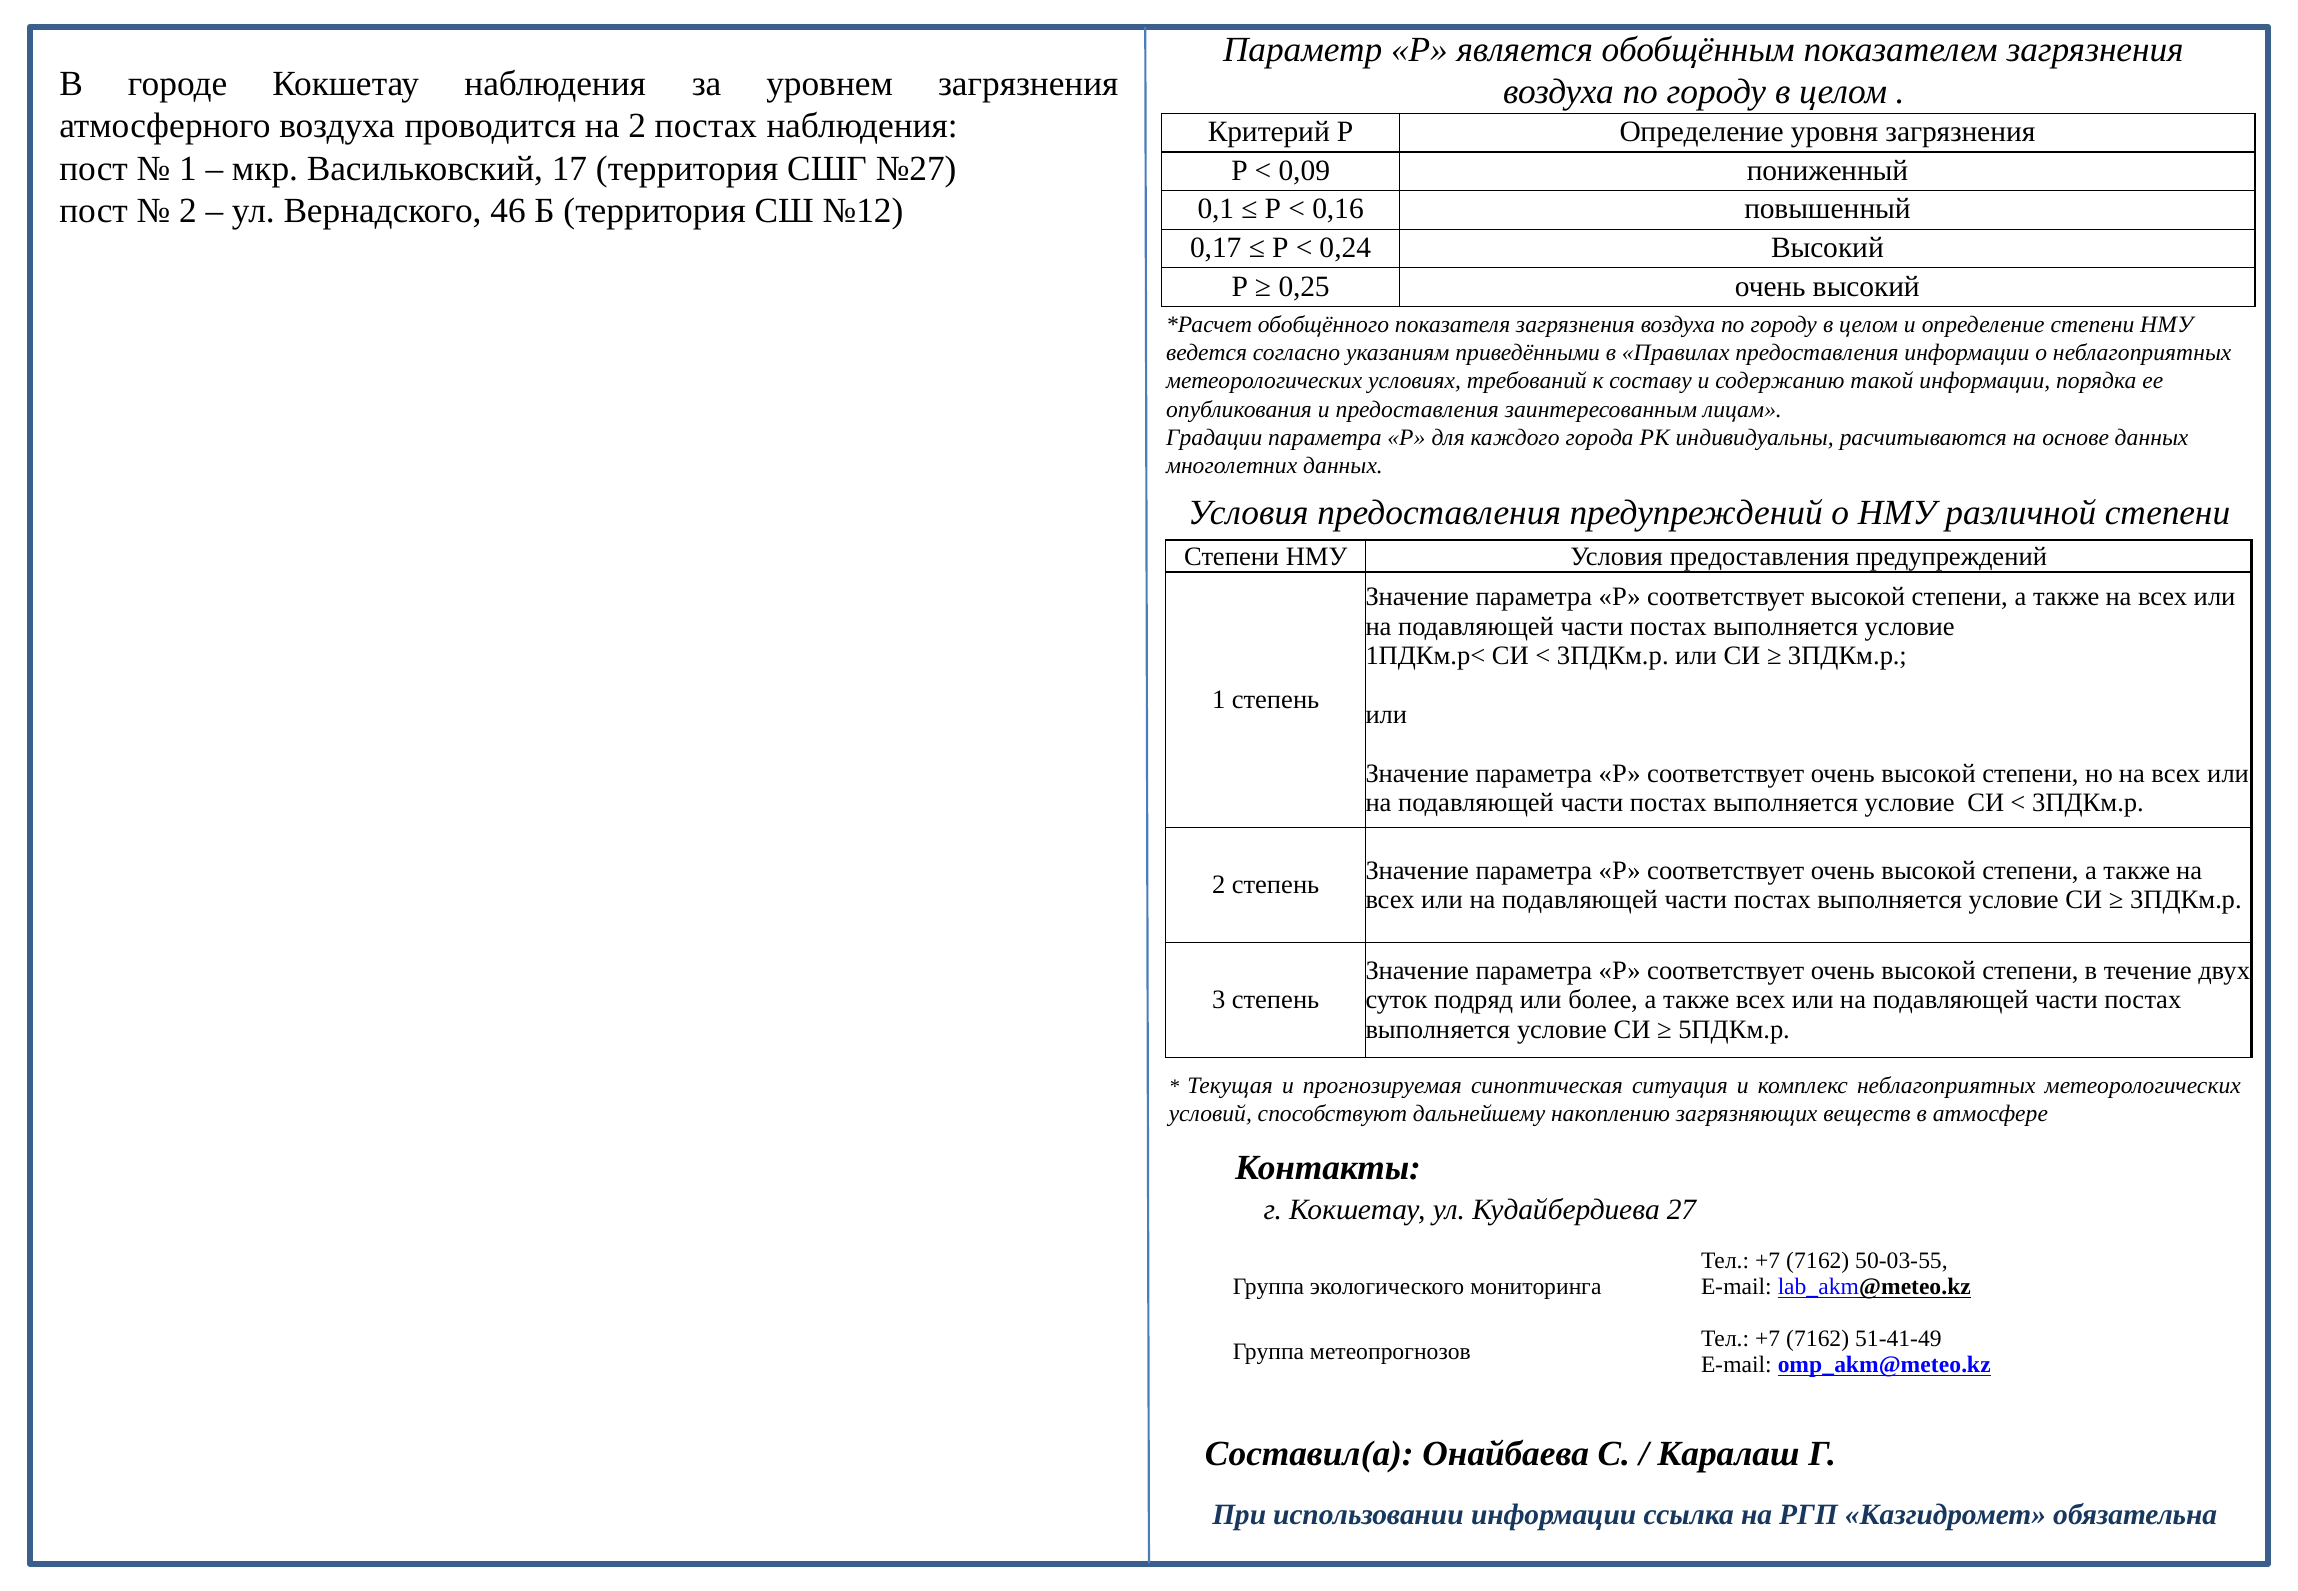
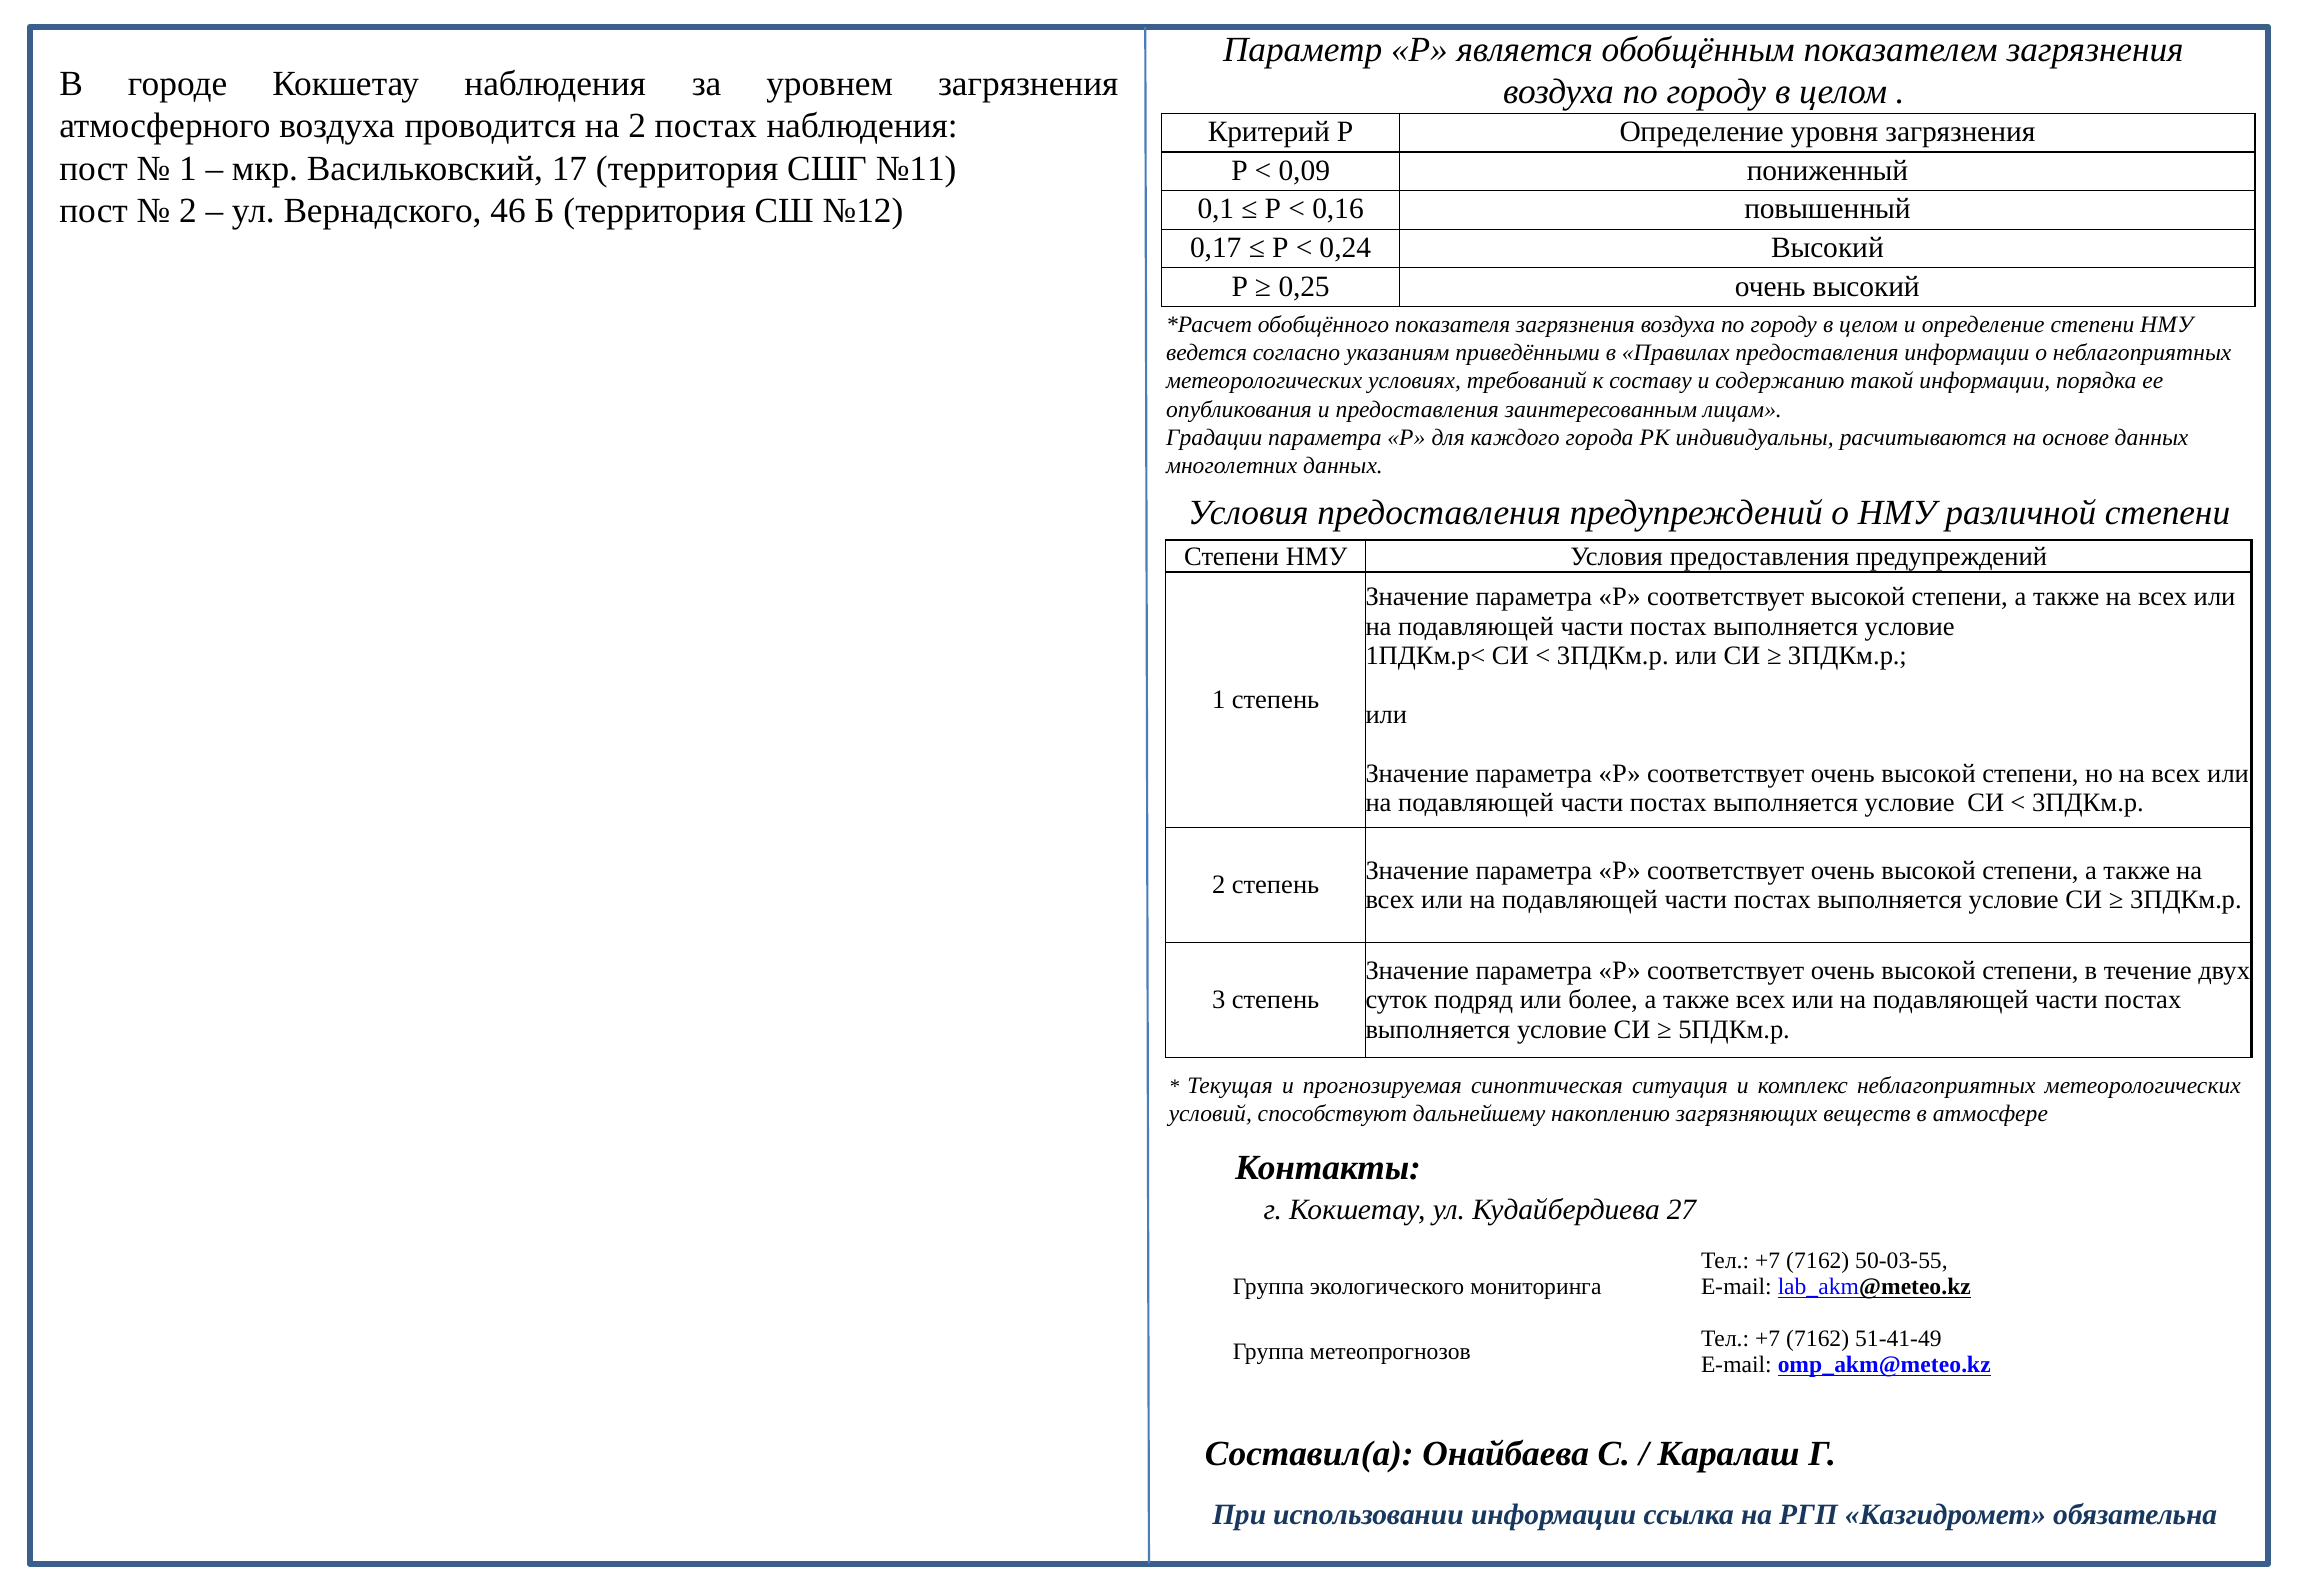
№27: №27 -> №11
